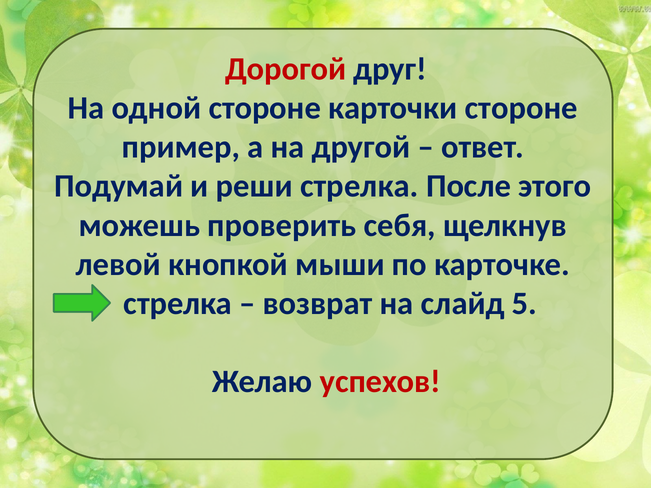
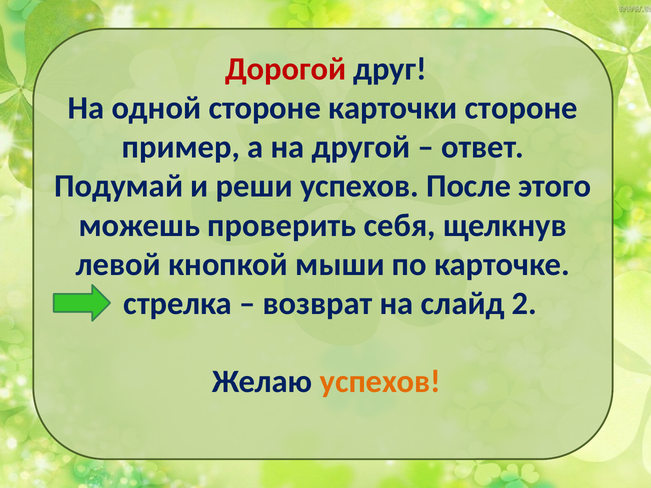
реши стрелка: стрелка -> успехов
5: 5 -> 2
успехов at (380, 382) colour: red -> orange
